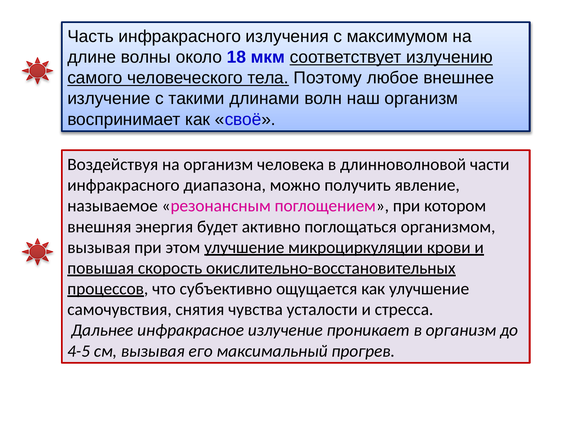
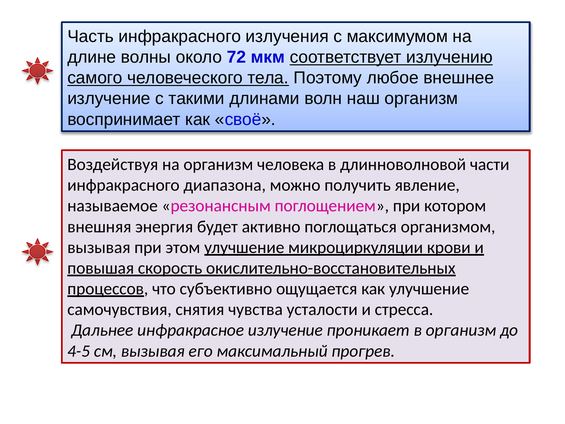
18: 18 -> 72
